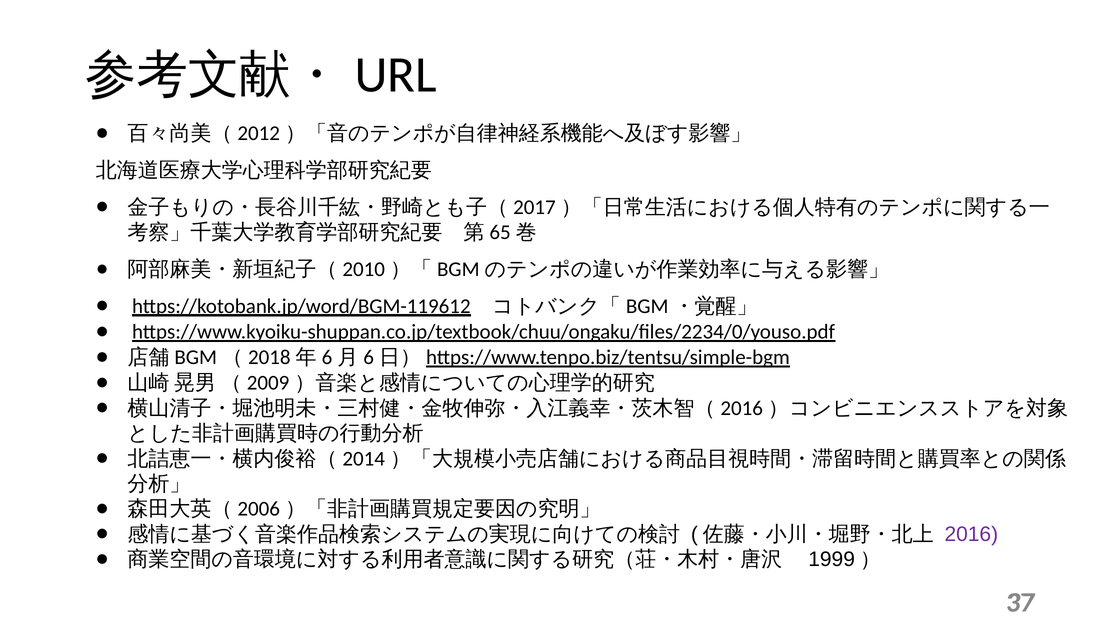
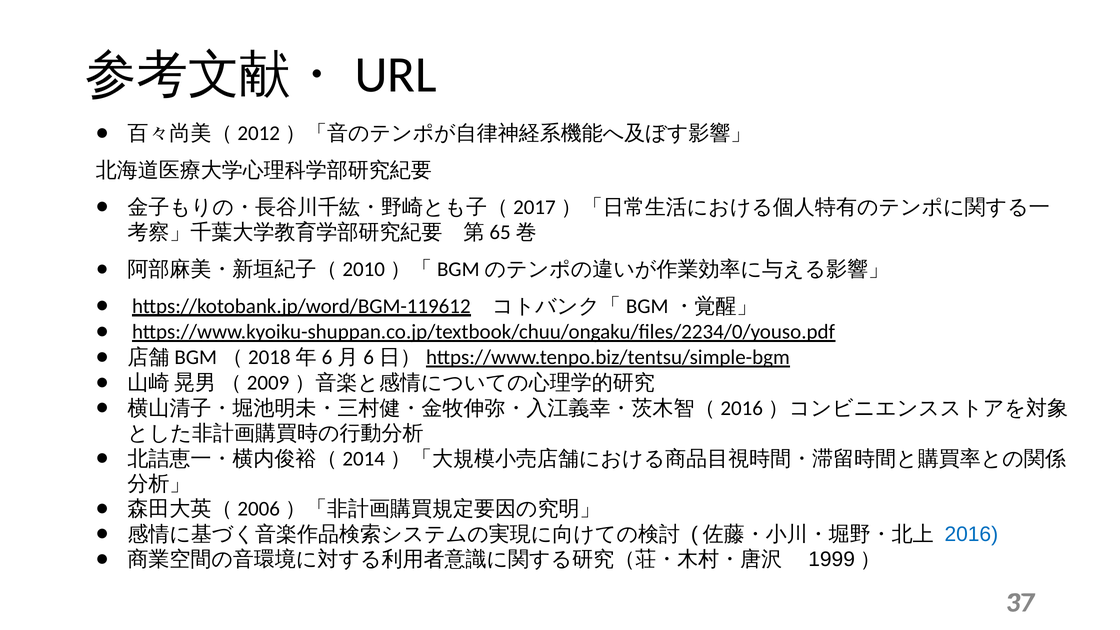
2016 colour: purple -> blue
